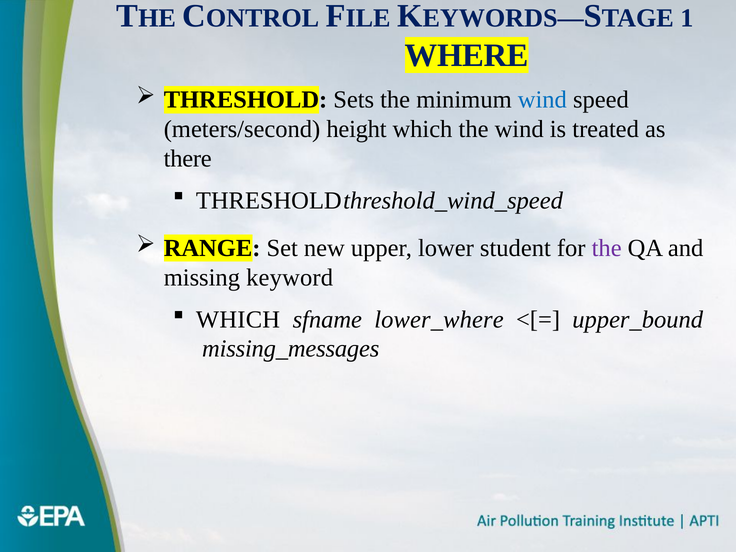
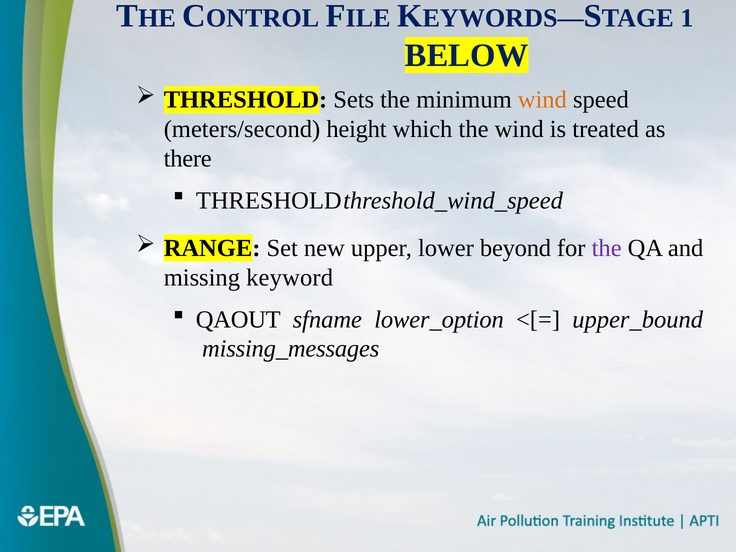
WHERE: WHERE -> BELOW
wind at (542, 100) colour: blue -> orange
student: student -> beyond
WHICH at (238, 319): WHICH -> QAOUT
lower_where: lower_where -> lower_option
